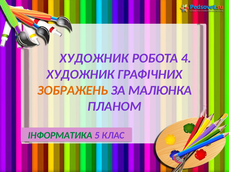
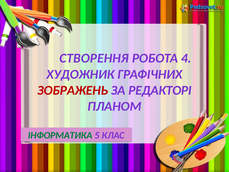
ХУДОЖНИК at (94, 58): ХУДОЖНИК -> СТВОРЕННЯ
ЗОБРАЖЕНЬ colour: orange -> red
МАЛЮНКА: МАЛЮНКА -> РЕДАКТОРІ
